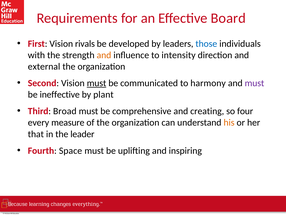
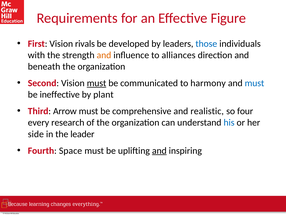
Board: Board -> Figure
intensity: intensity -> alliances
external: external -> beneath
must at (254, 83) colour: purple -> blue
Broad: Broad -> Arrow
creating: creating -> realistic
measure: measure -> research
his colour: orange -> blue
that: that -> side
and at (159, 150) underline: none -> present
